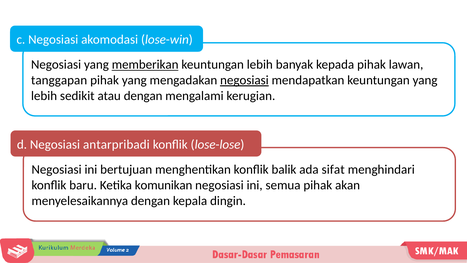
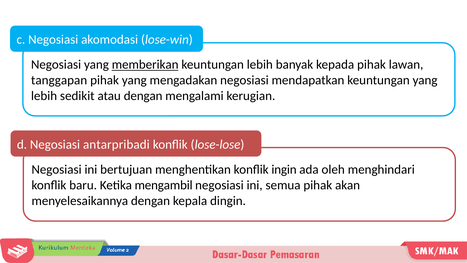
negosiasi at (244, 80) underline: present -> none
balik: balik -> ingin
sifat: sifat -> oleh
komunikan: komunikan -> mengambil
